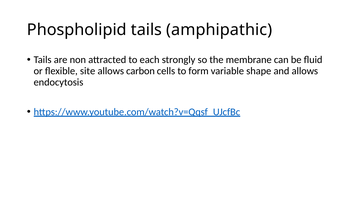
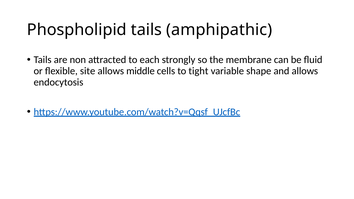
carbon: carbon -> middle
form: form -> tight
